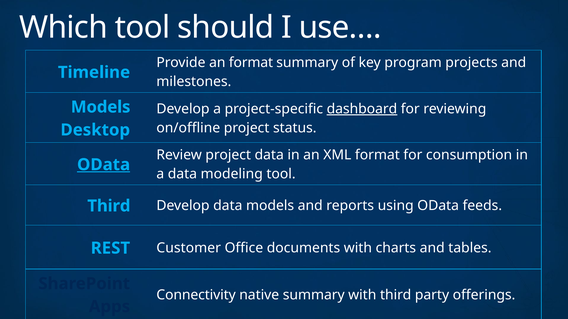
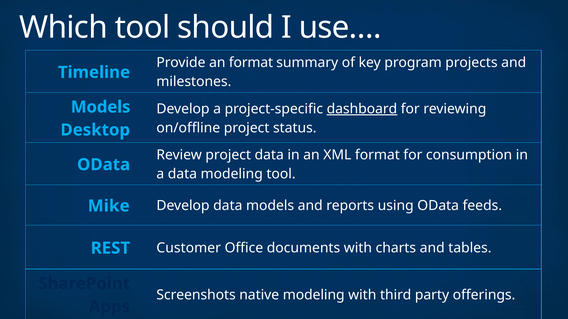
OData at (104, 165) underline: present -> none
Third at (109, 206): Third -> Mike
Connectivity: Connectivity -> Screenshots
native summary: summary -> modeling
